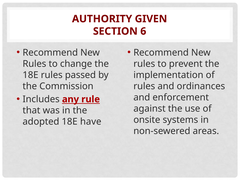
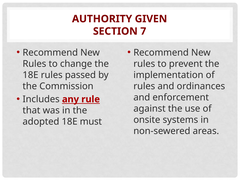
6: 6 -> 7
have: have -> must
